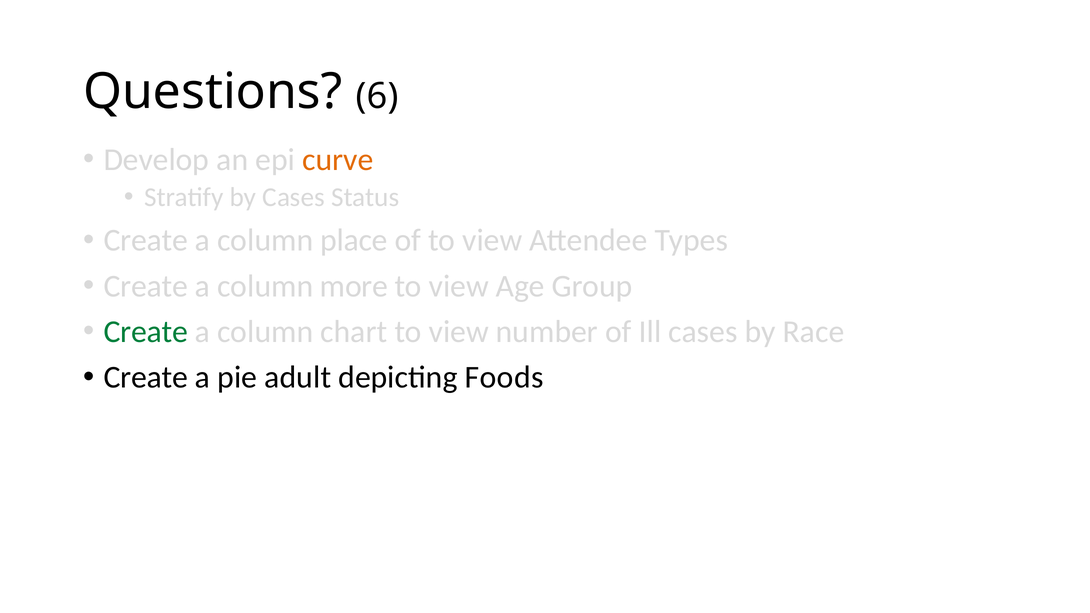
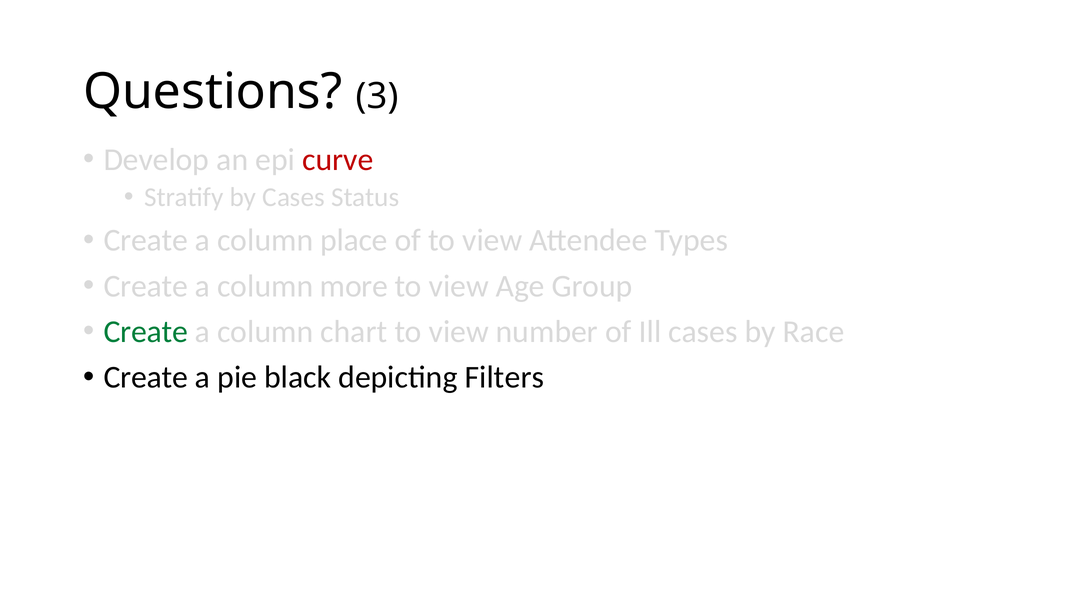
6: 6 -> 3
curve colour: orange -> red
adult: adult -> black
Foods: Foods -> Filters
